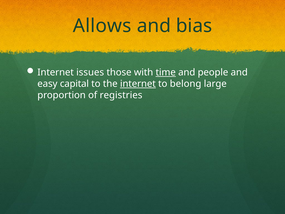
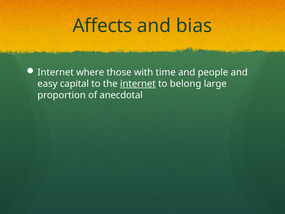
Allows: Allows -> Affects
issues: issues -> where
time underline: present -> none
registries: registries -> anecdotal
